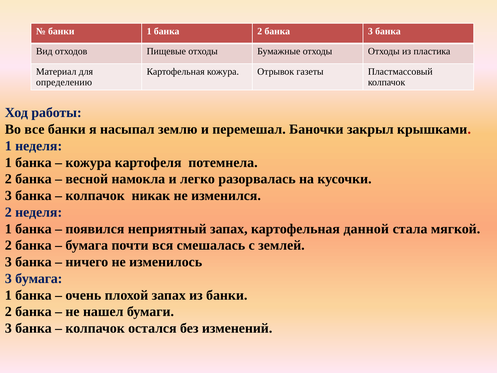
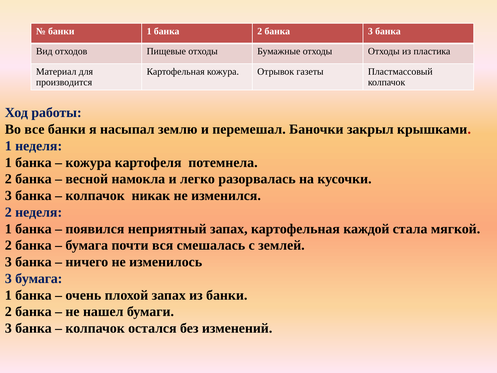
определению: определению -> производится
данной: данной -> каждой
